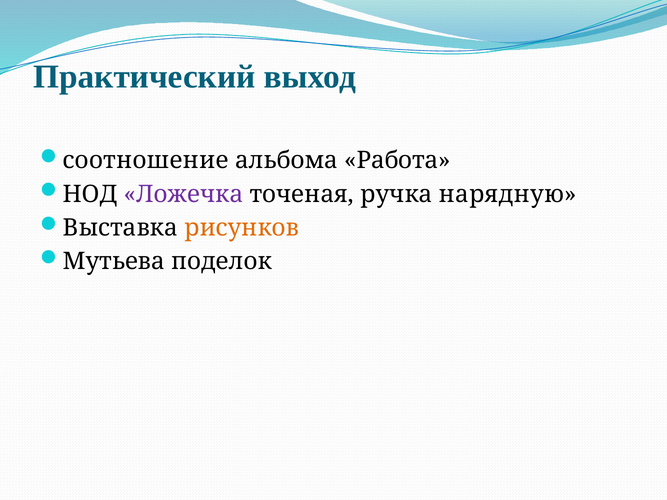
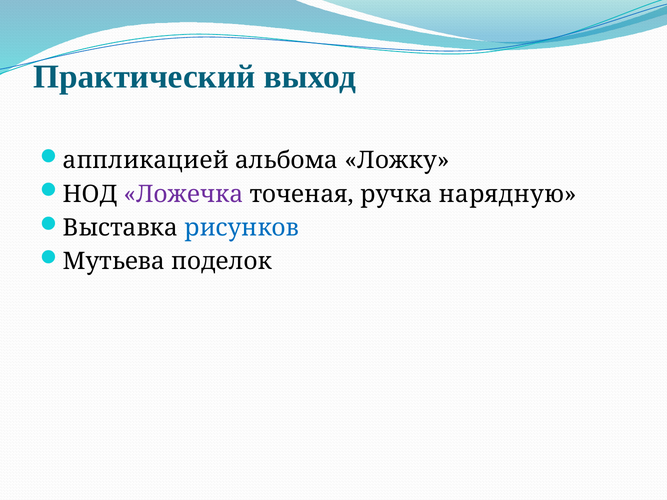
соотношение: соотношение -> аппликацией
Работа: Работа -> Ложку
рисунков colour: orange -> blue
